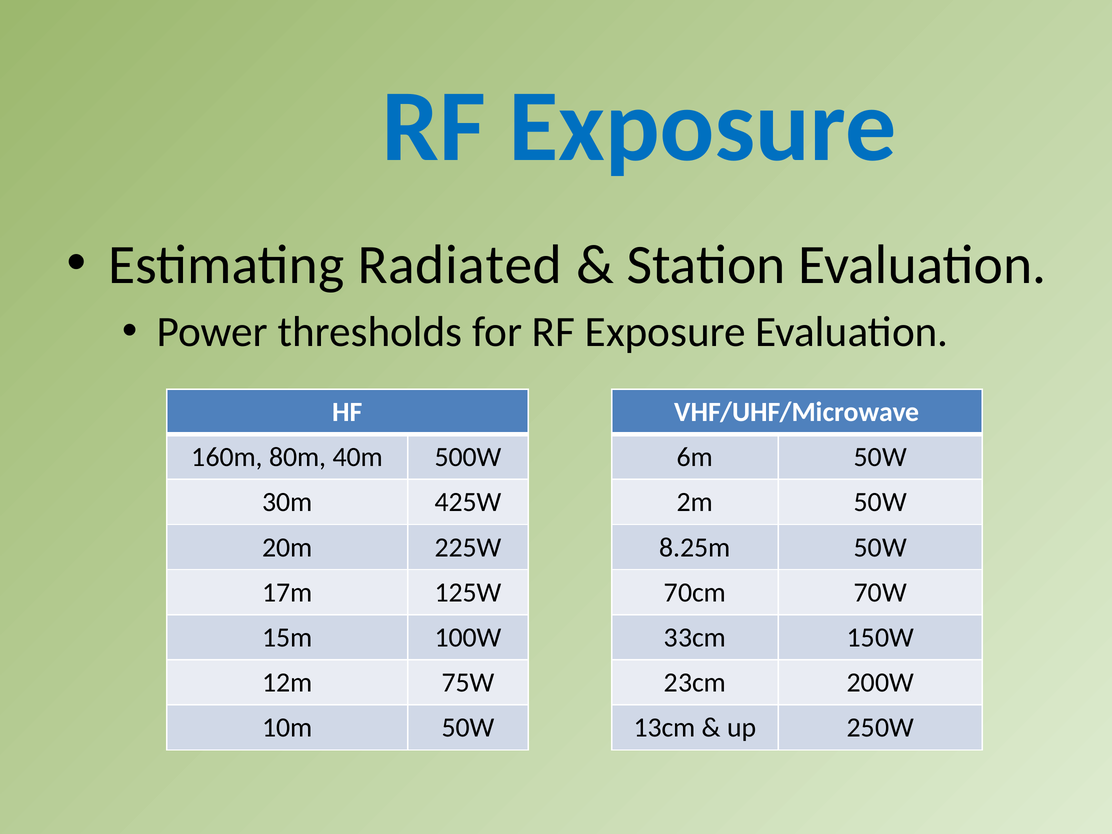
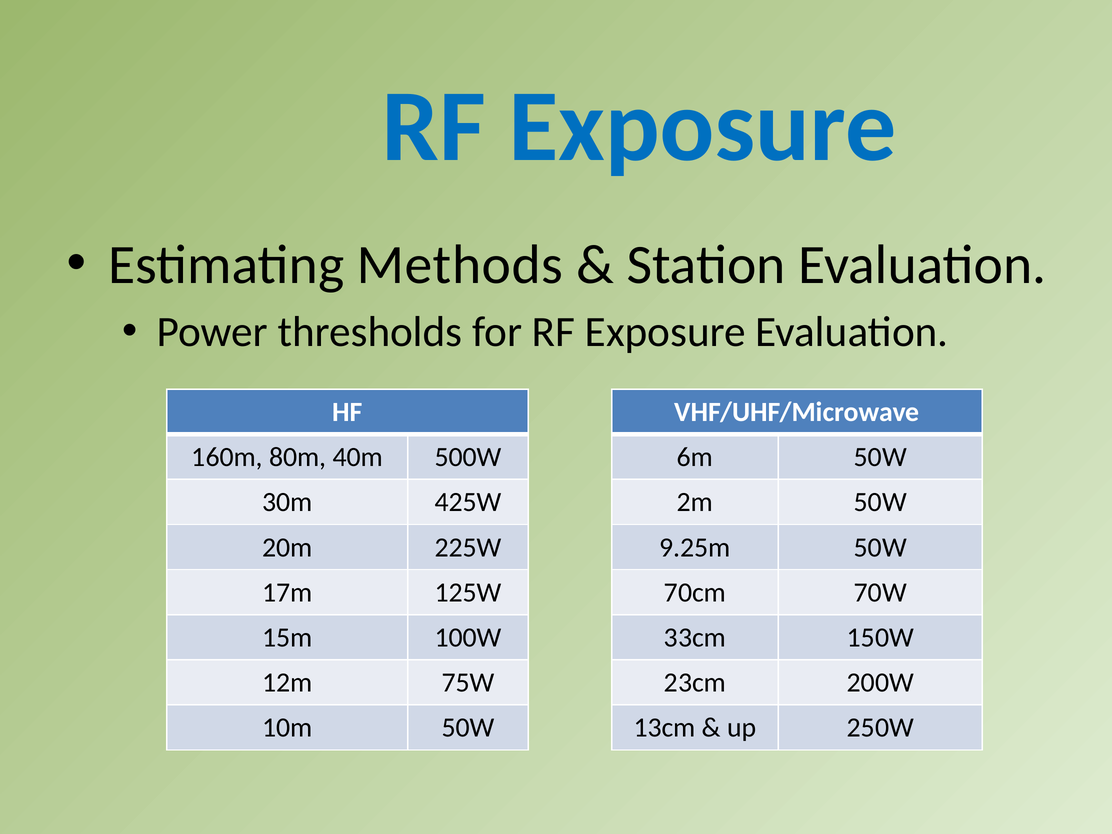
Radiated: Radiated -> Methods
8.25m: 8.25m -> 9.25m
